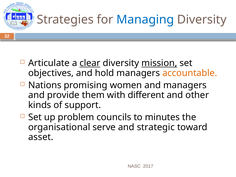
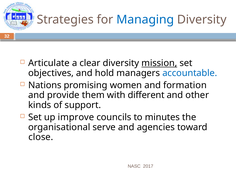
clear underline: present -> none
accountable colour: orange -> blue
and managers: managers -> formation
problem: problem -> improve
strategic: strategic -> agencies
asset: asset -> close
